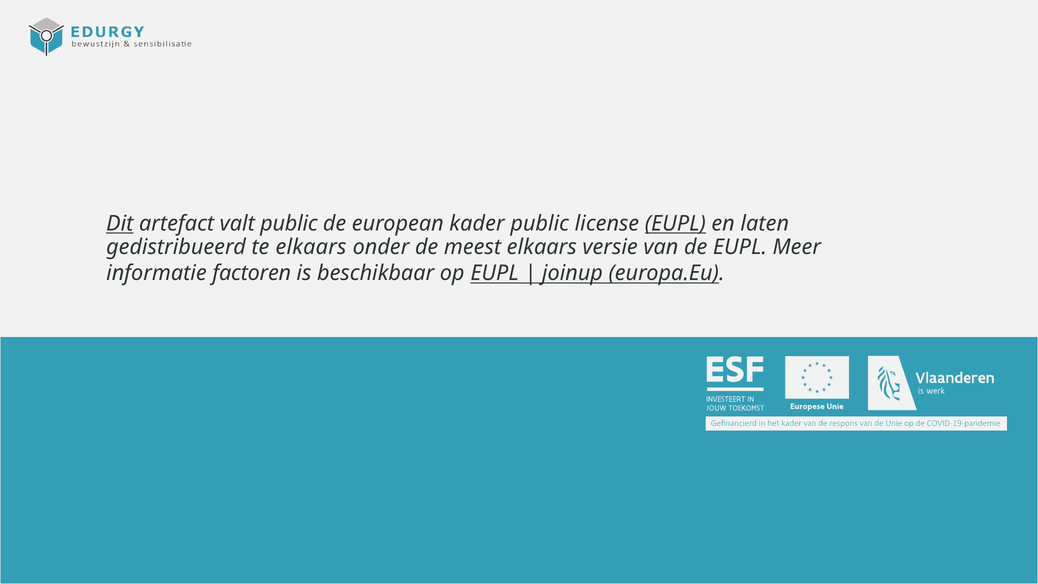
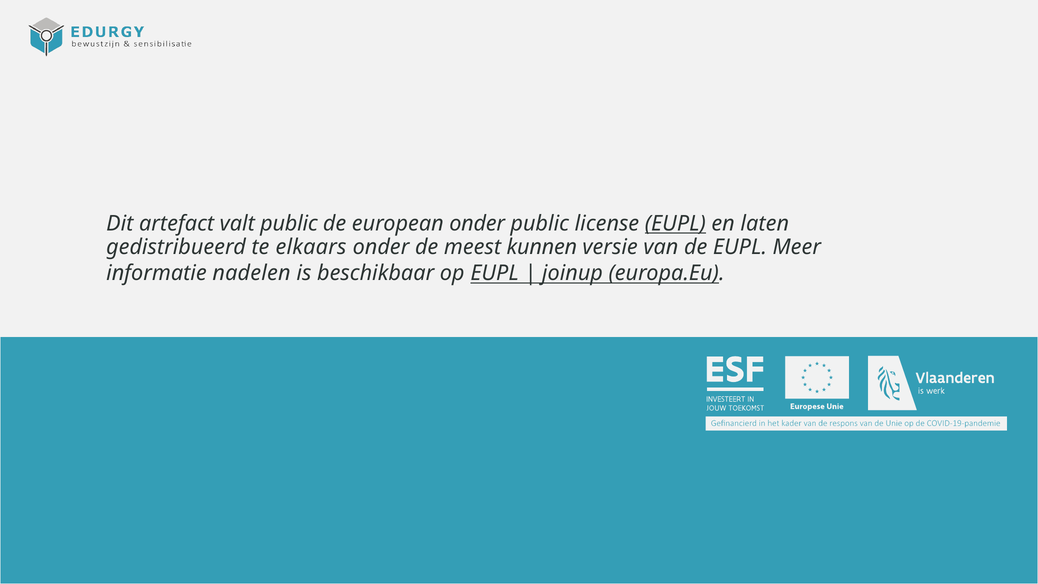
Dit underline: present -> none
european kader: kader -> onder
meest elkaars: elkaars -> kunnen
factoren: factoren -> nadelen
